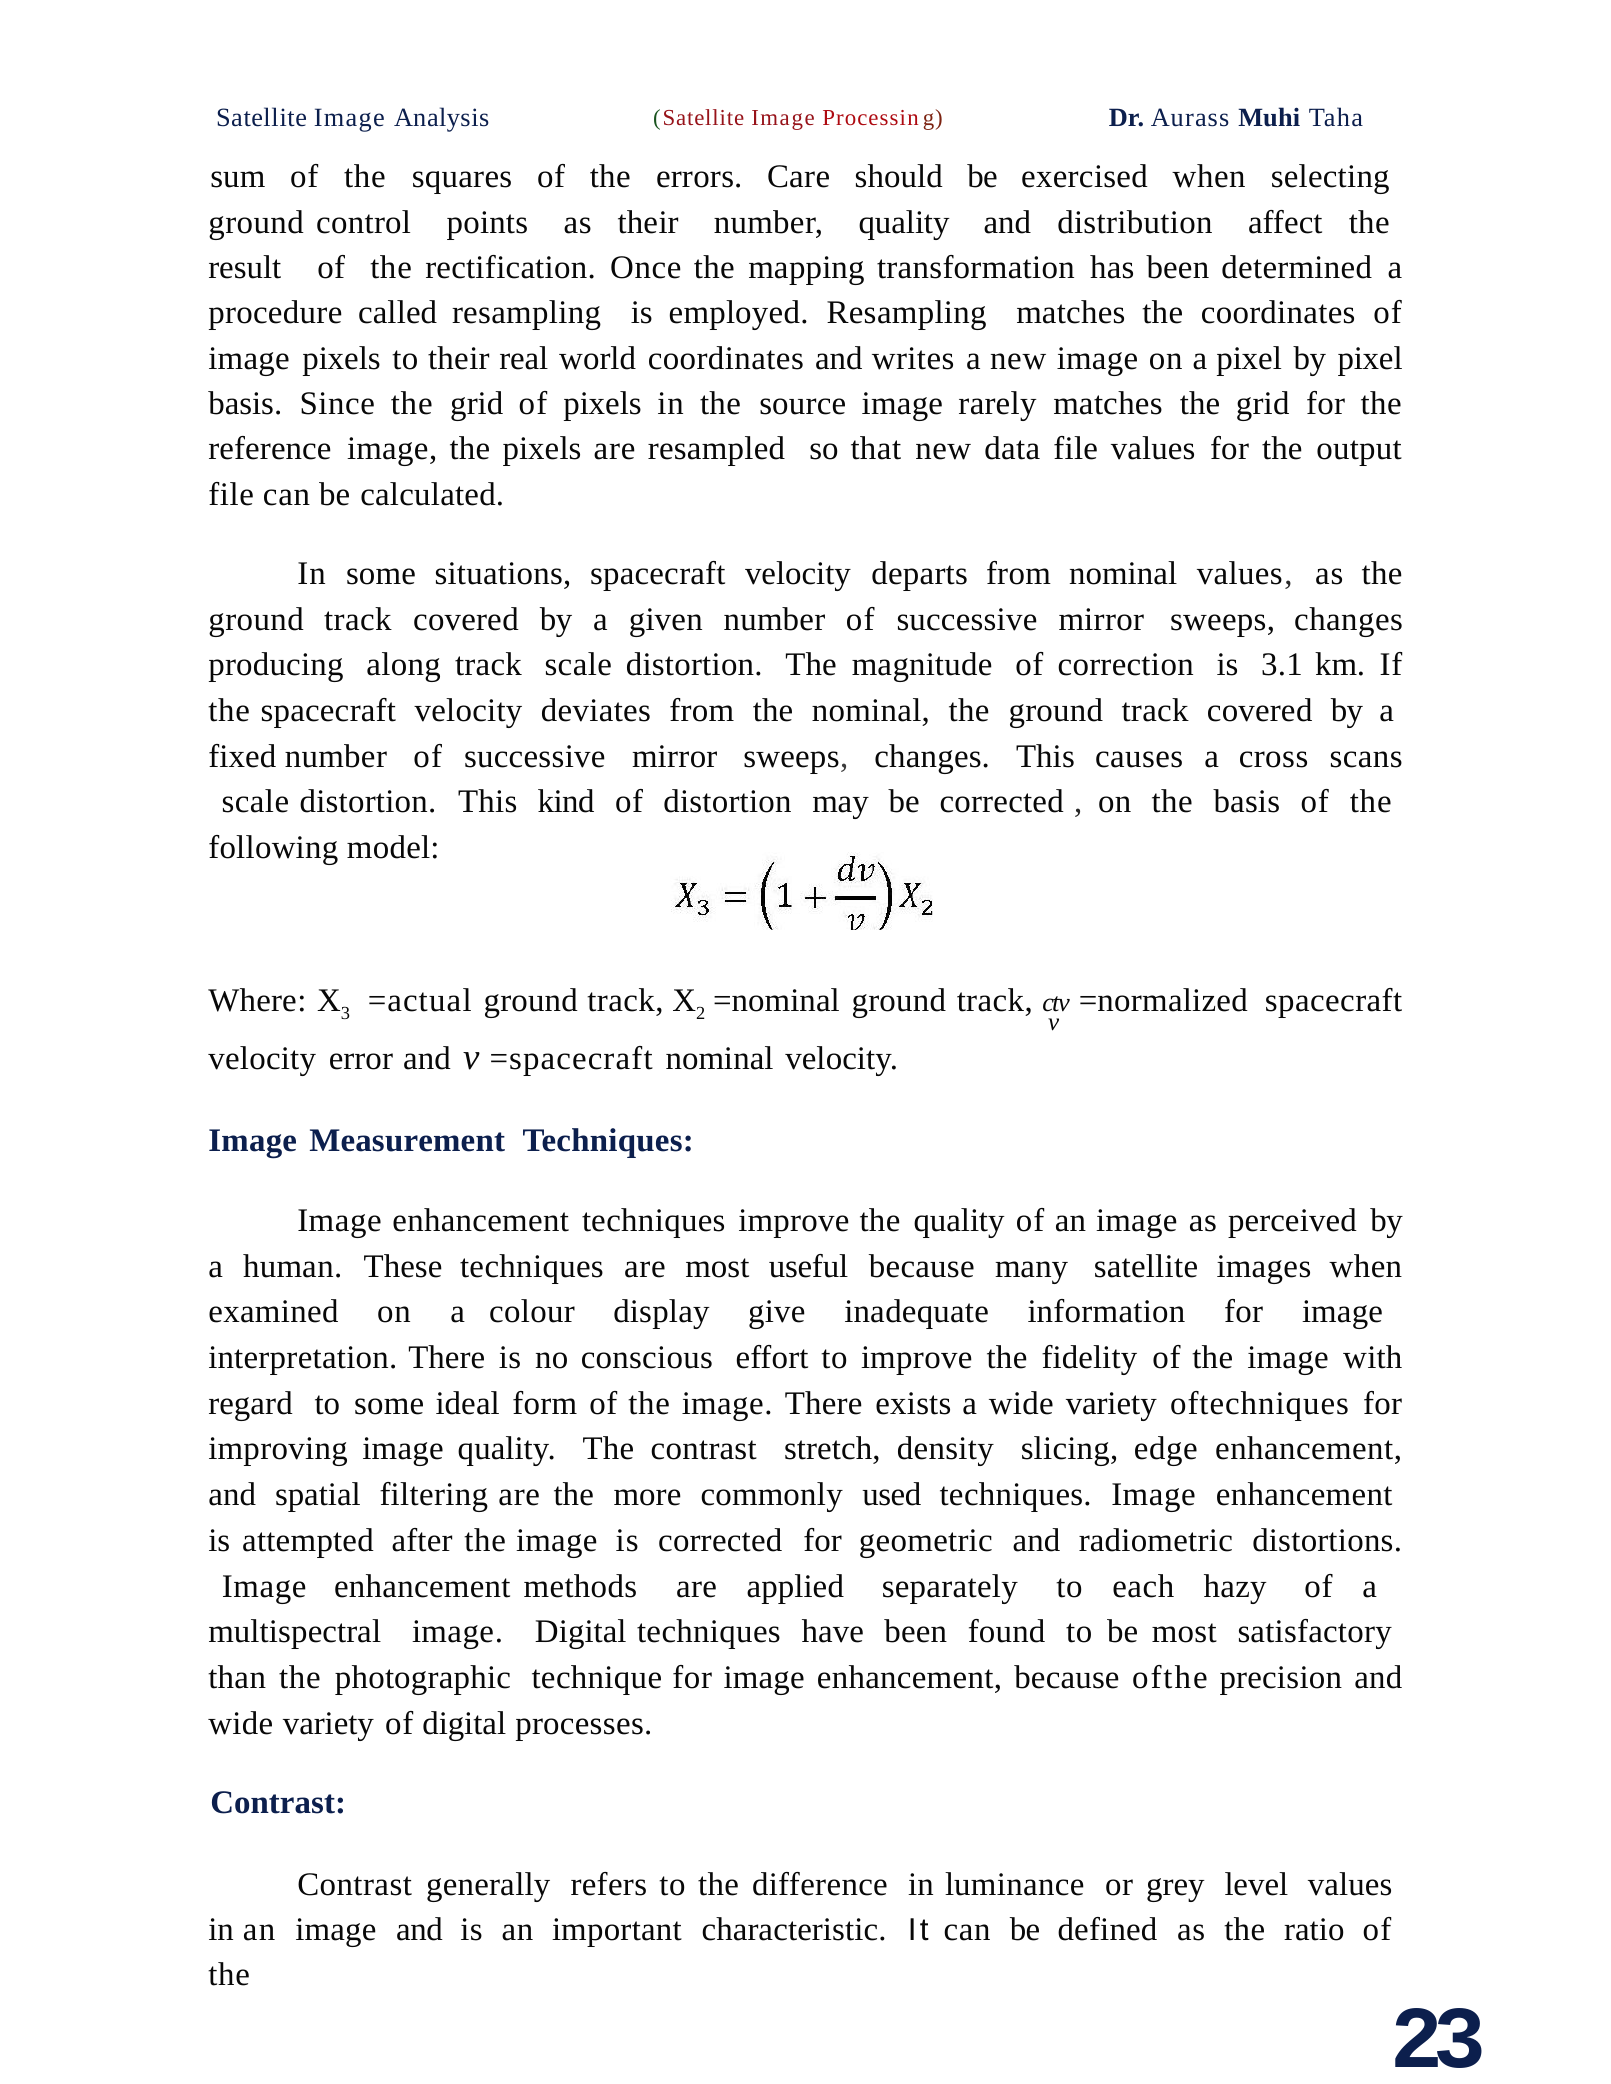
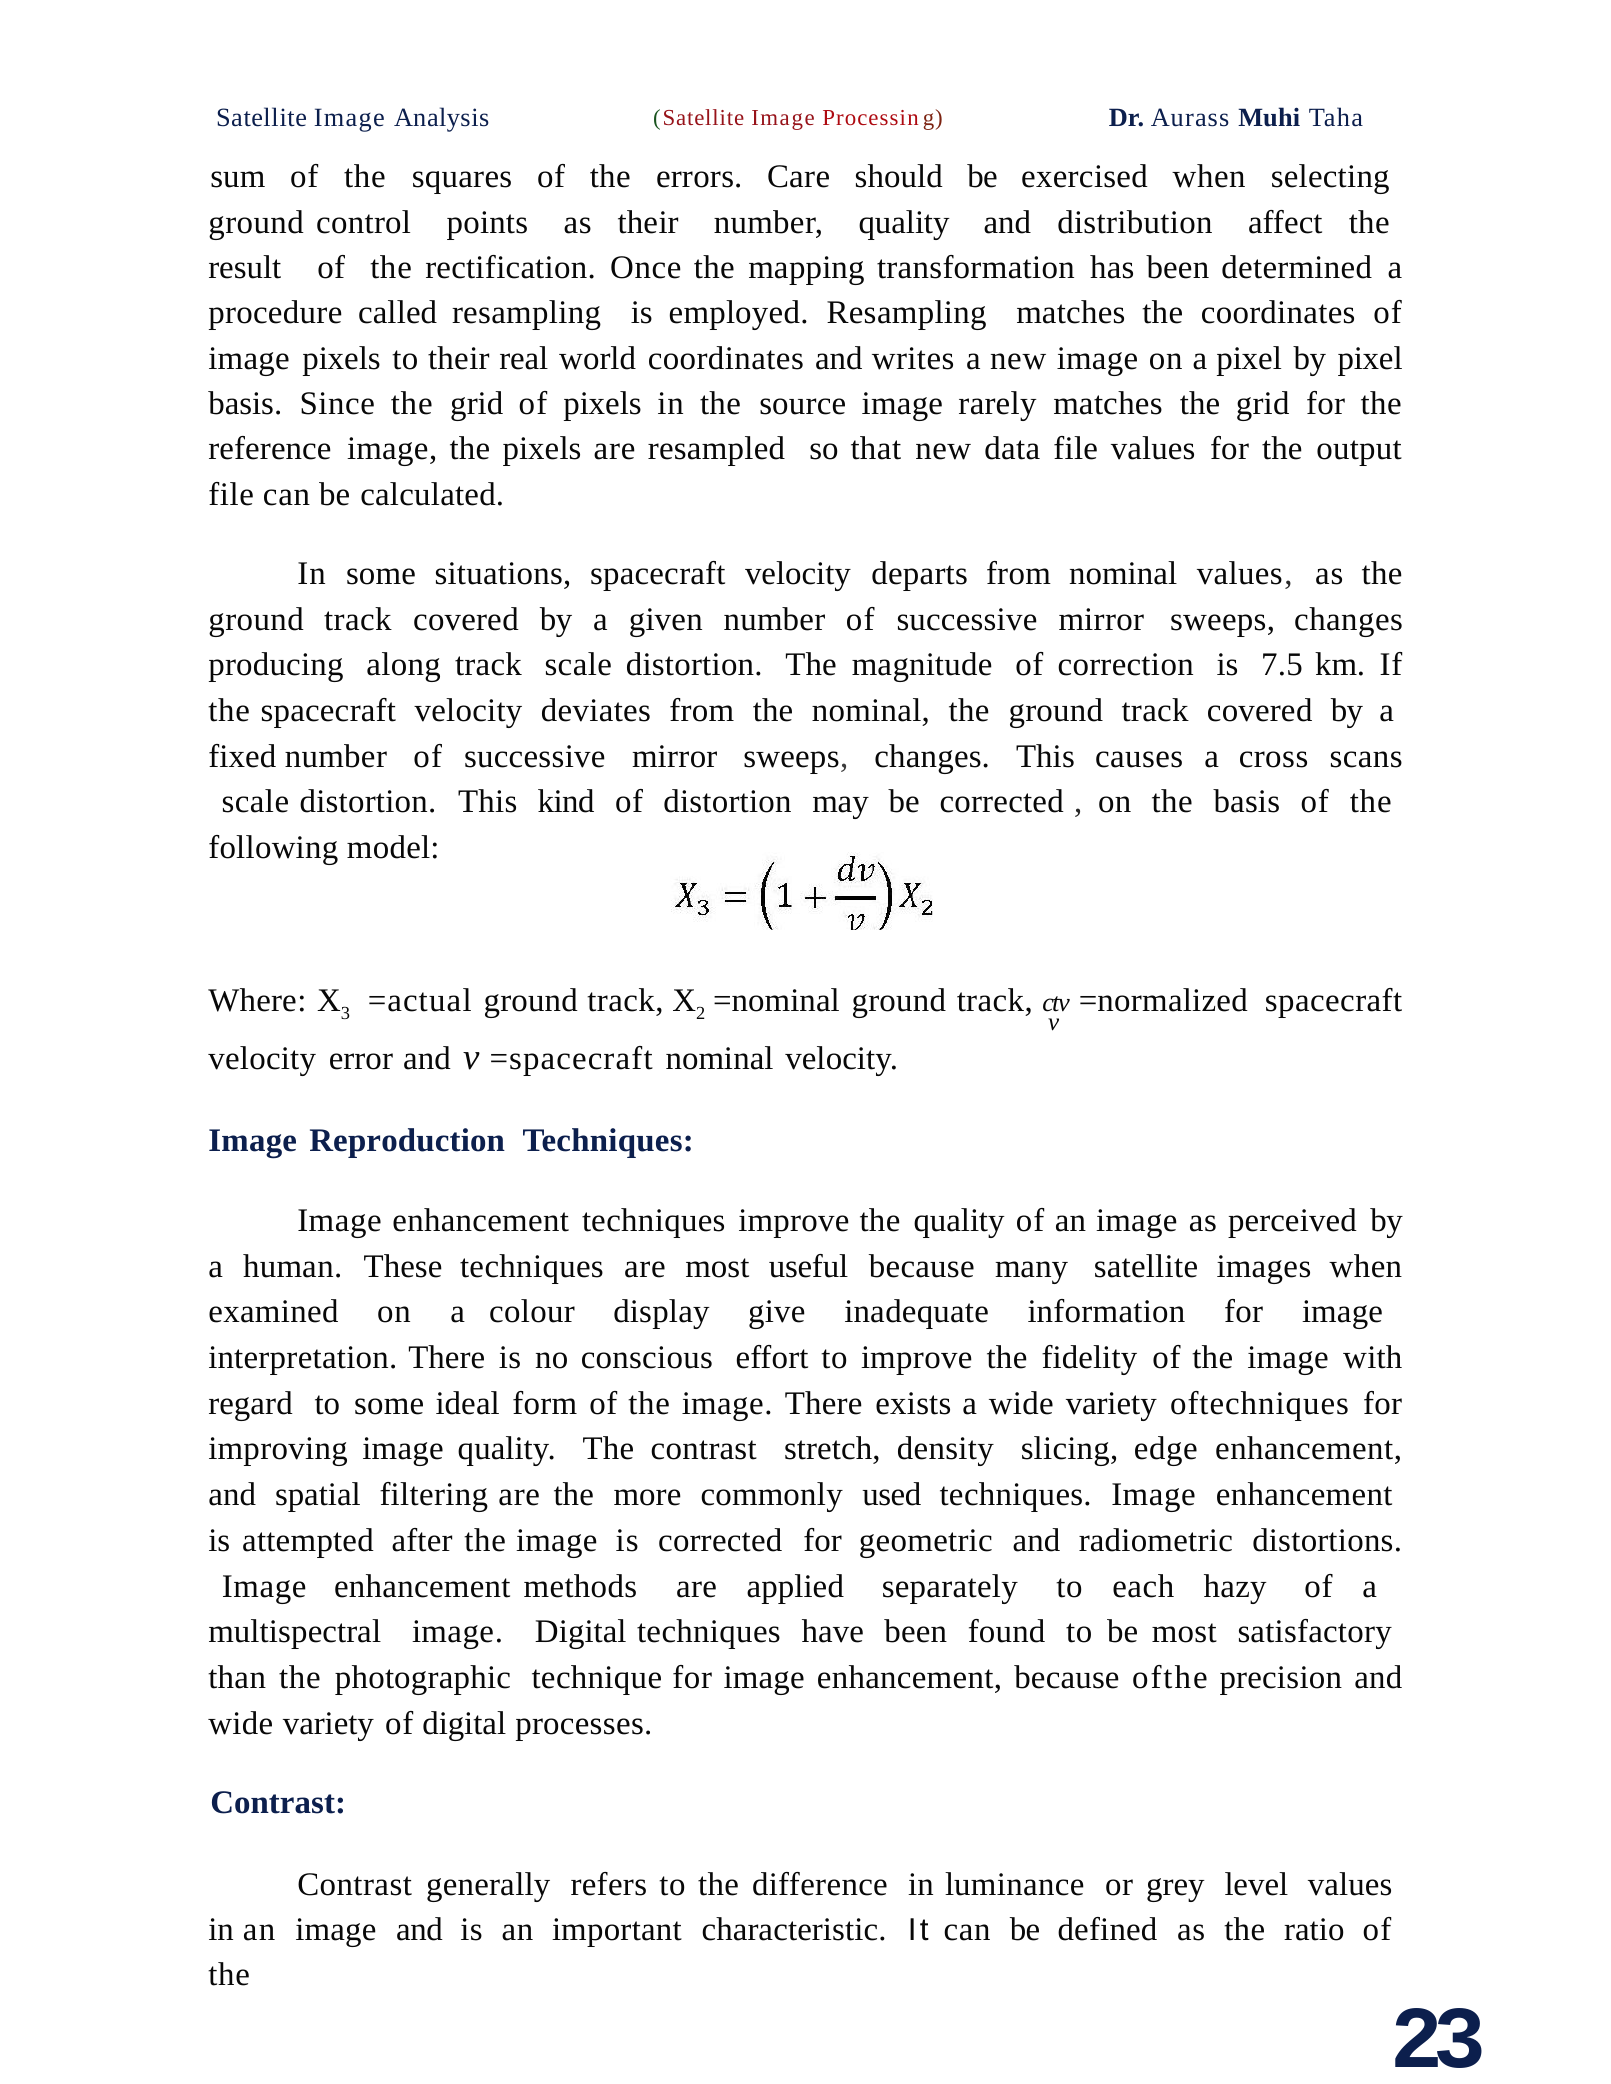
3.1: 3.1 -> 7.5
Measurement: Measurement -> Reproduction
